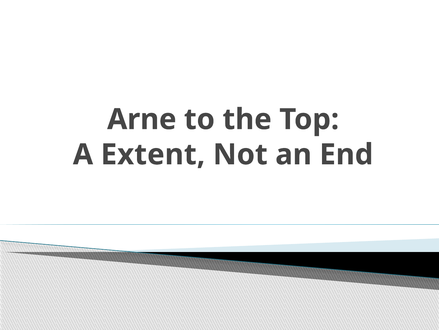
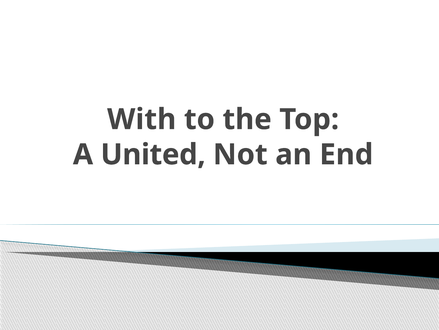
Arne: Arne -> With
Extent: Extent -> United
